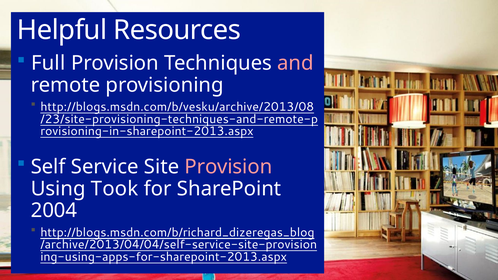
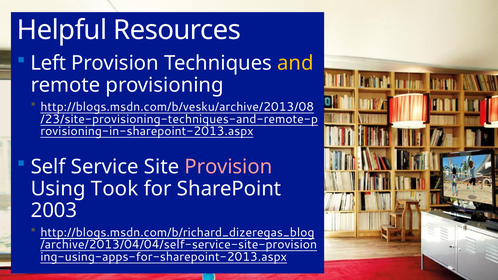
Full: Full -> Left
and colour: pink -> yellow
2004: 2004 -> 2003
